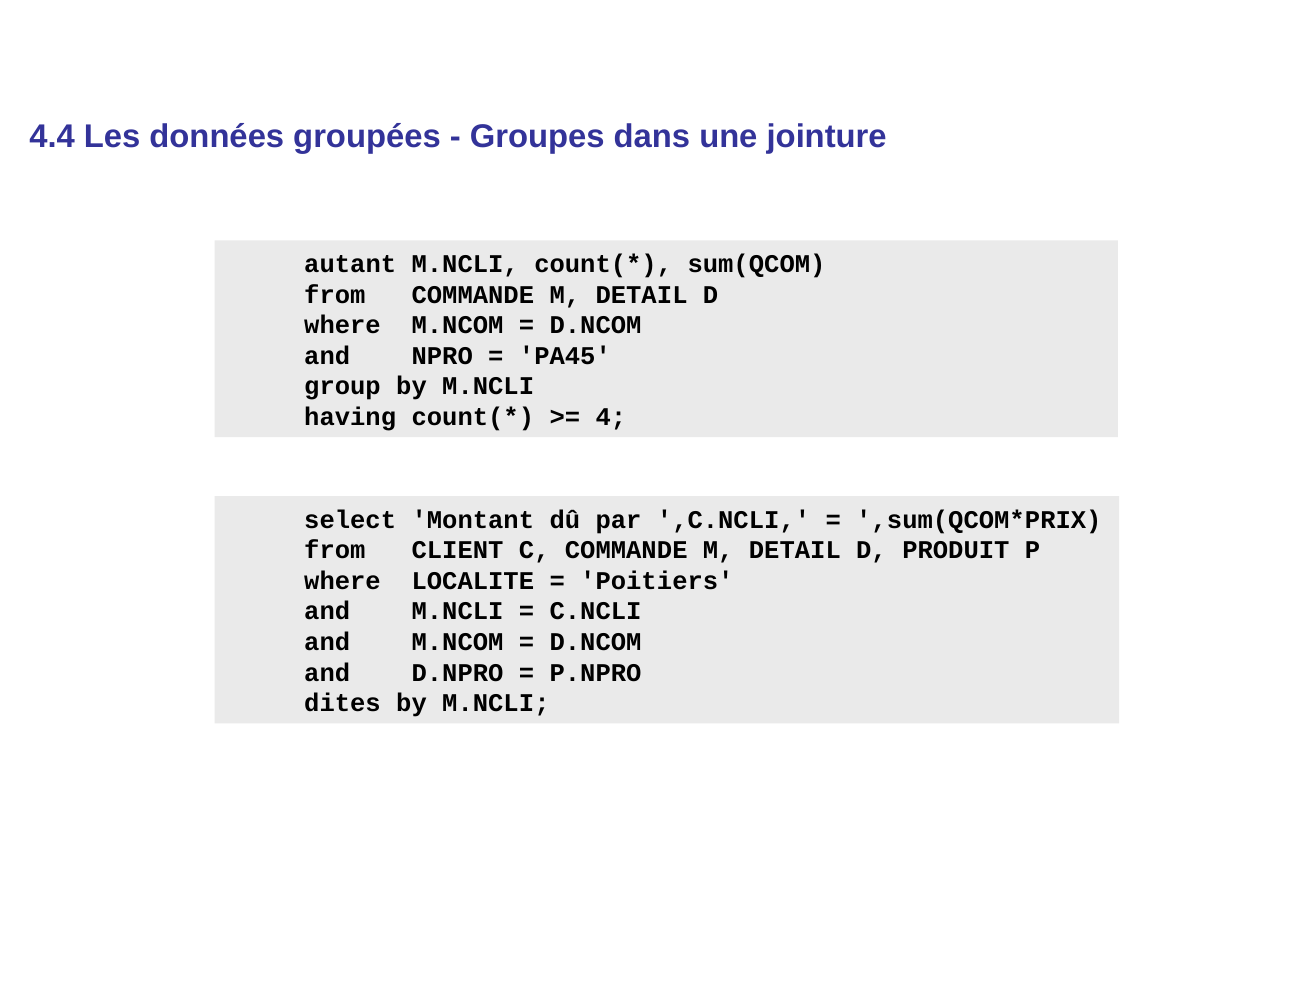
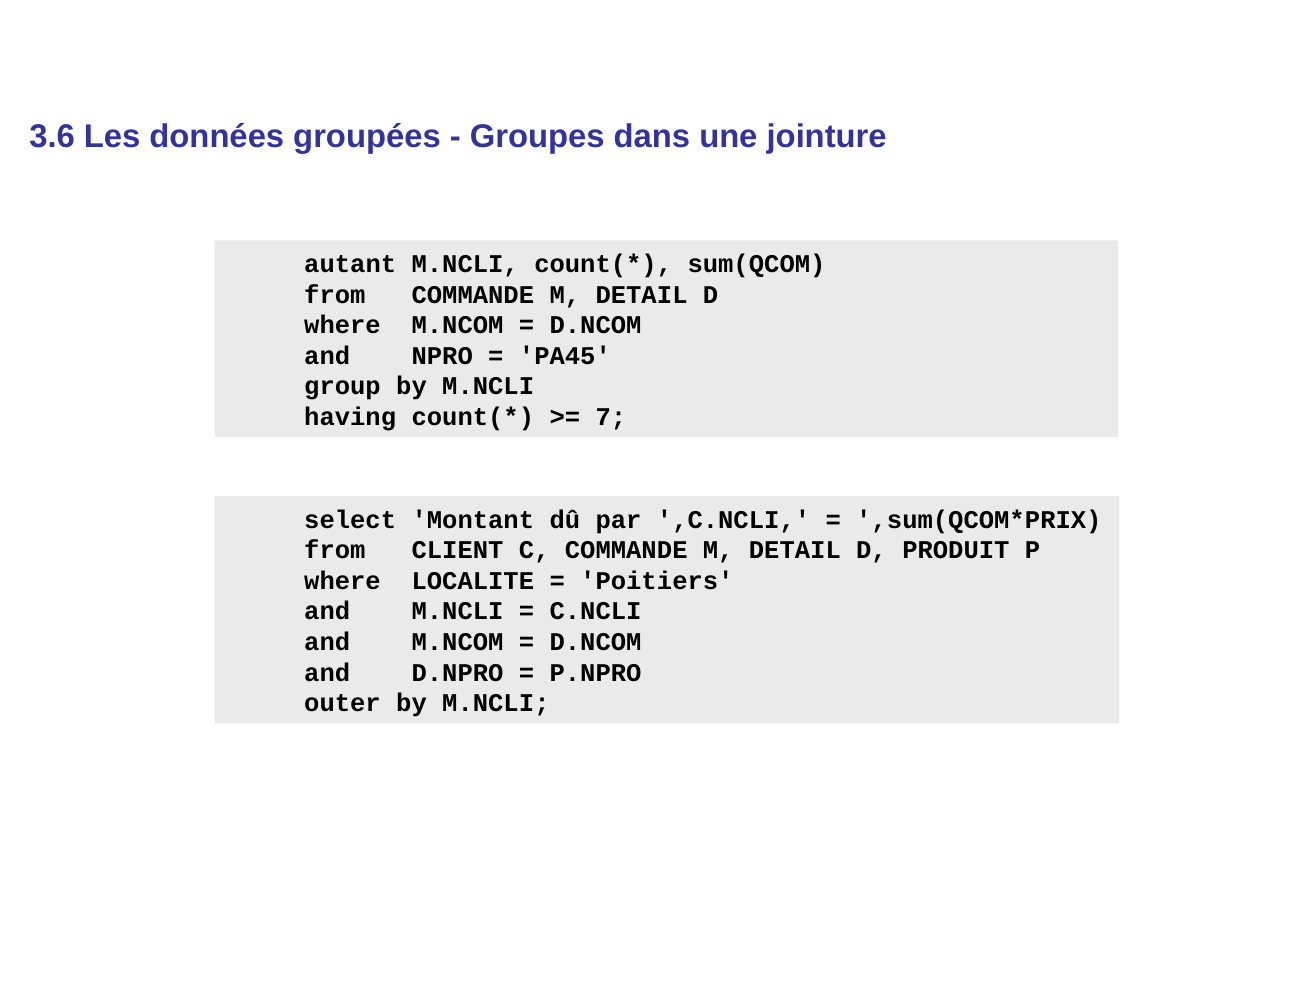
4.4: 4.4 -> 3.6
4: 4 -> 7
dites: dites -> outer
